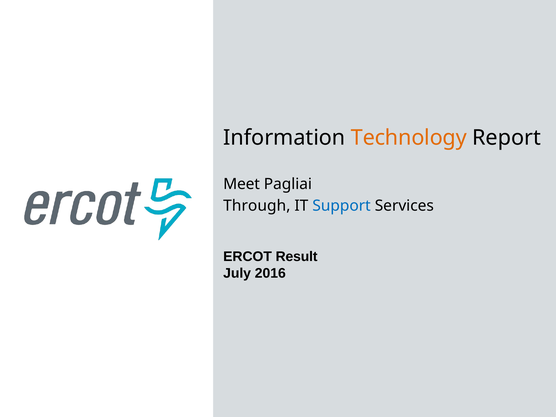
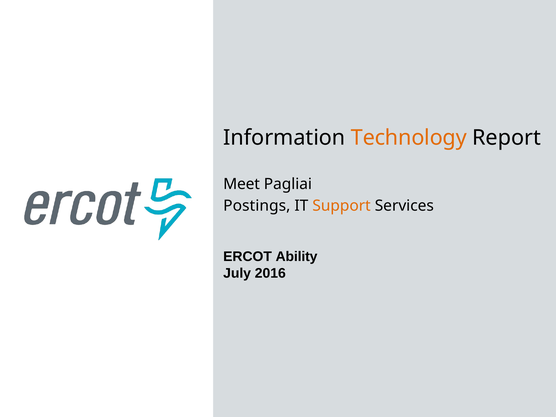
Through: Through -> Postings
Support colour: blue -> orange
Result: Result -> Ability
